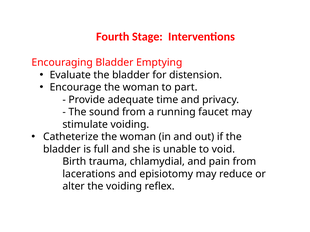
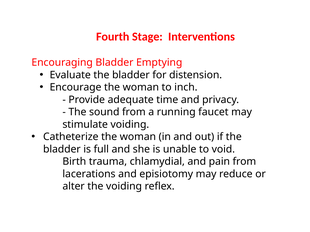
part: part -> inch
